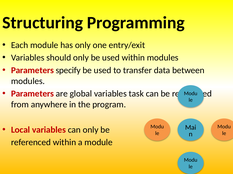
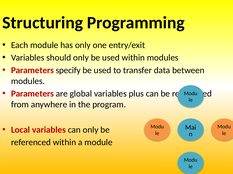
task: task -> plus
